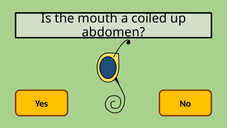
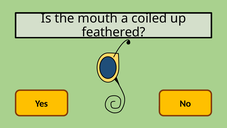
abdomen: abdomen -> feathered
